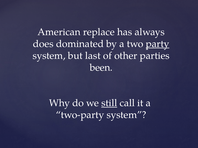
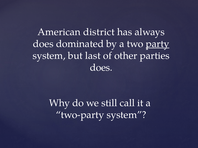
replace: replace -> district
been at (101, 68): been -> does
still underline: present -> none
